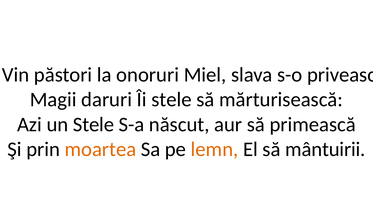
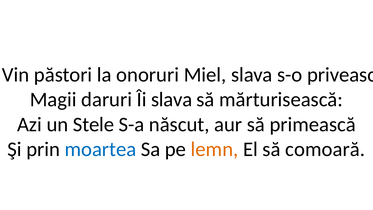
Îi stele: stele -> slava
moartea colour: orange -> blue
mântuirii: mântuirii -> comoară
